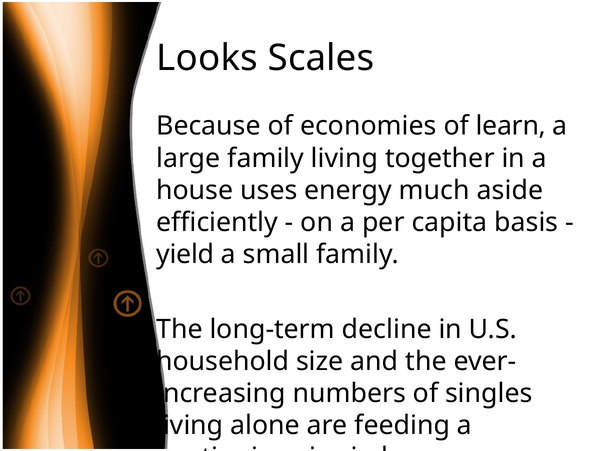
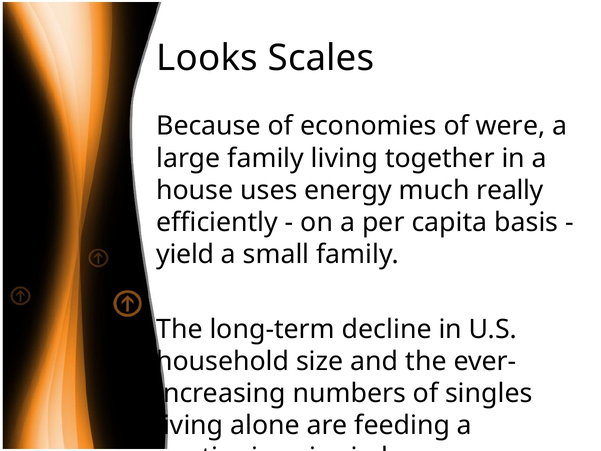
learn: learn -> were
aside: aside -> really
